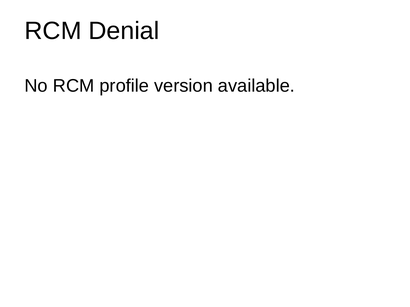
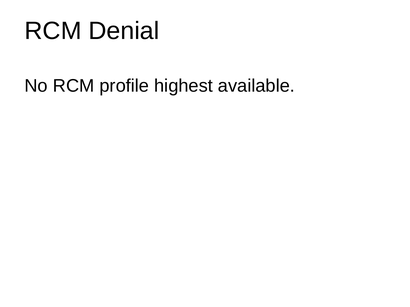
version: version -> highest
